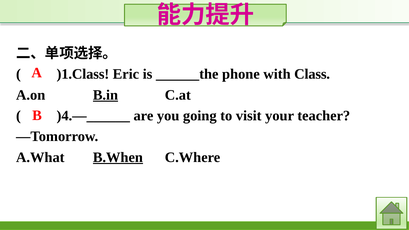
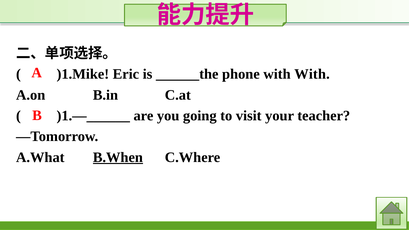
)1.Class: )1.Class -> )1.Mike
with Class: Class -> With
B.in underline: present -> none
)4.—______: )4.—______ -> )1.—______
